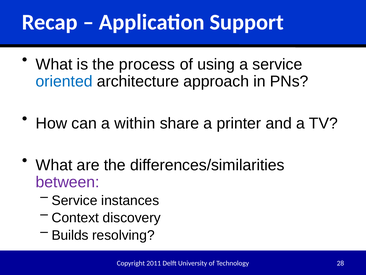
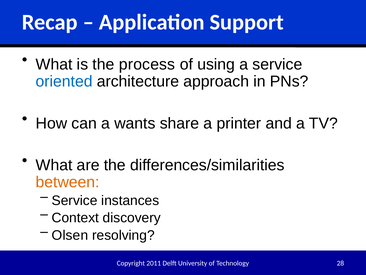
within: within -> wants
between colour: purple -> orange
Builds: Builds -> Olsen
